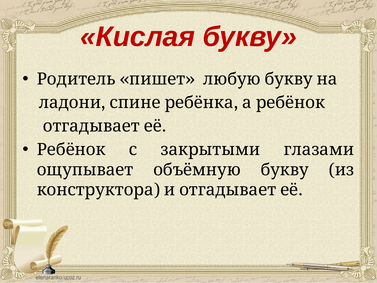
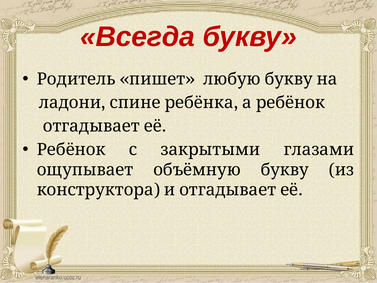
Кислая: Кислая -> Всегда
